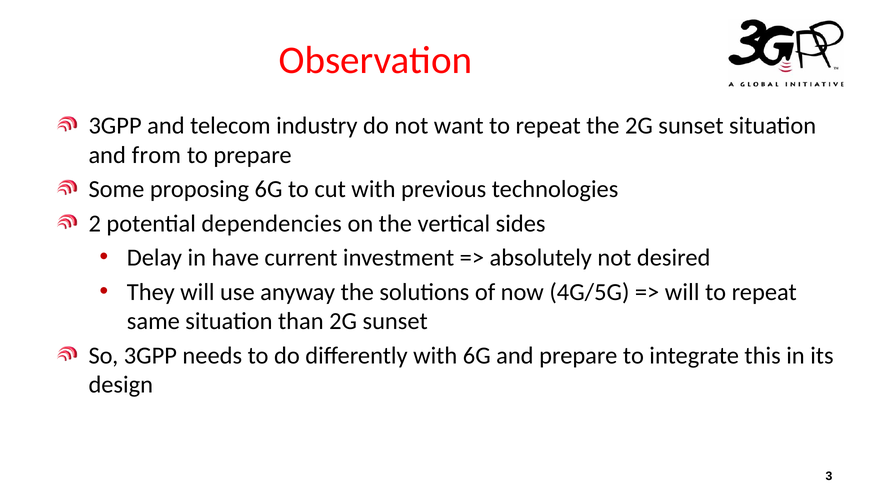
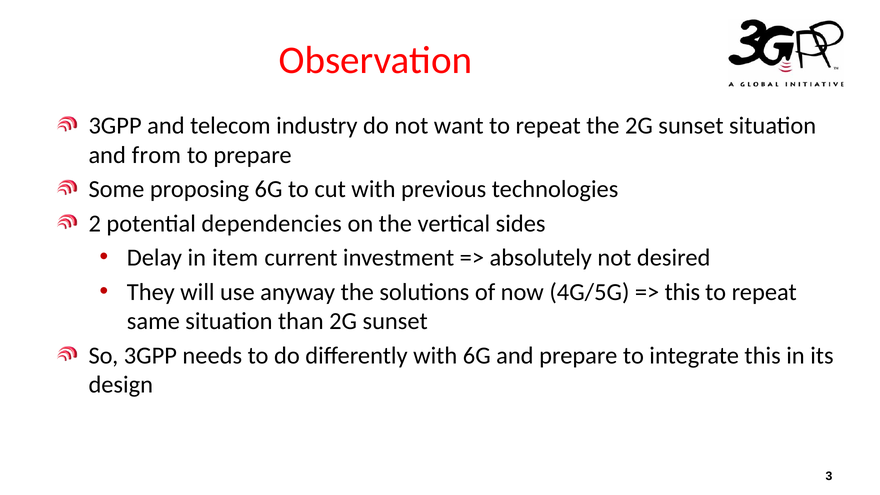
have: have -> item
will at (682, 292): will -> this
